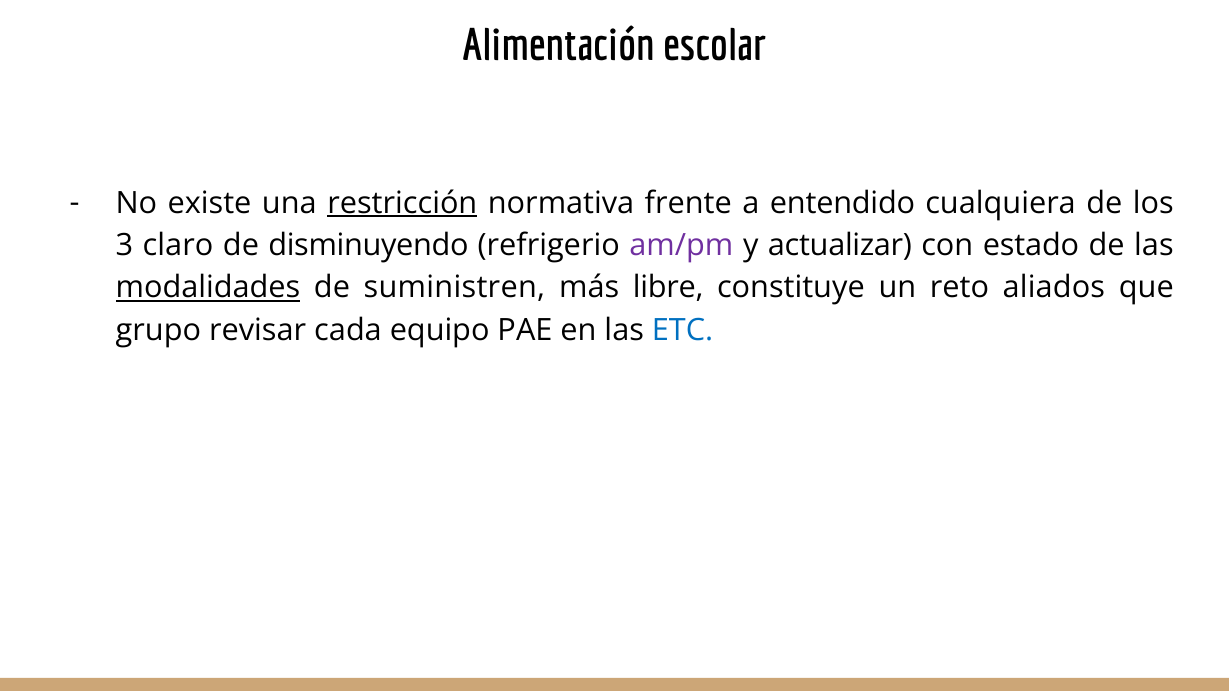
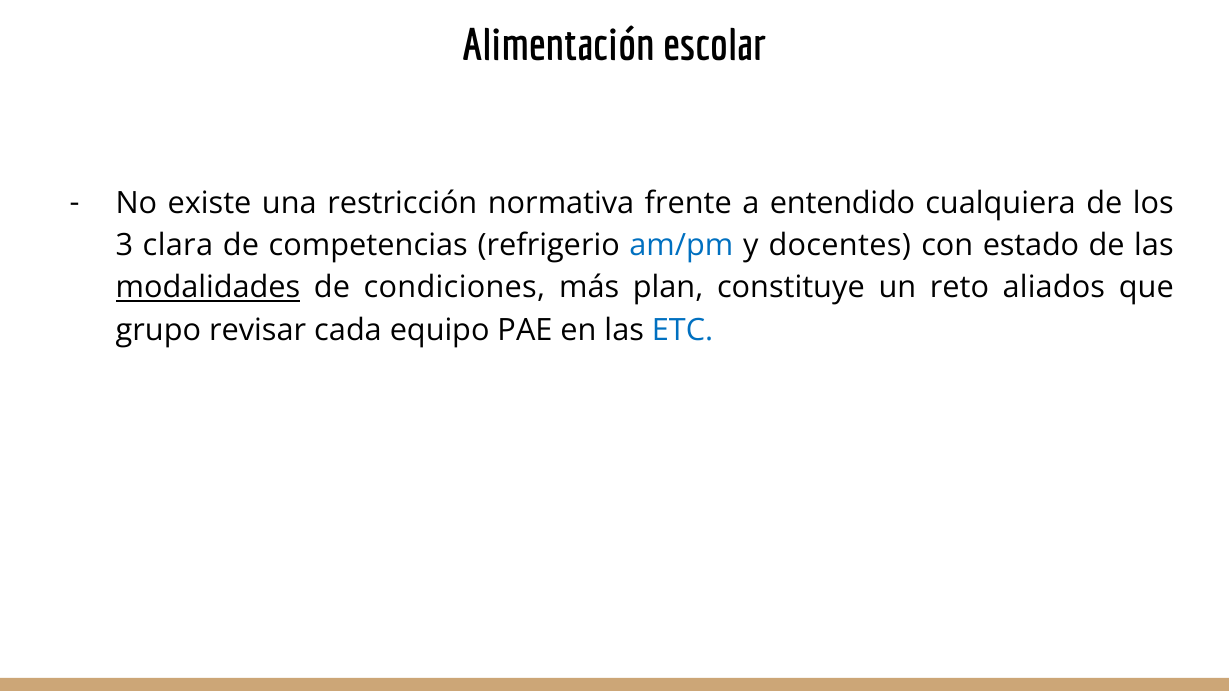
restricción underline: present -> none
claro: claro -> clara
disminuyendo: disminuyendo -> competencias
am/pm colour: purple -> blue
actualizar: actualizar -> docentes
suministren: suministren -> condiciones
libre: libre -> plan
